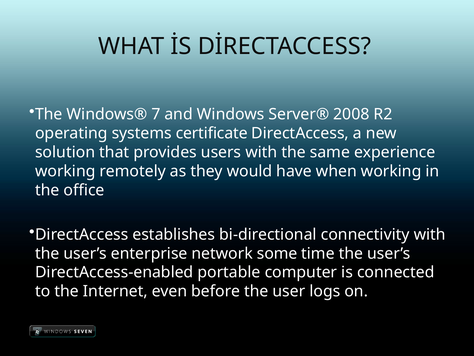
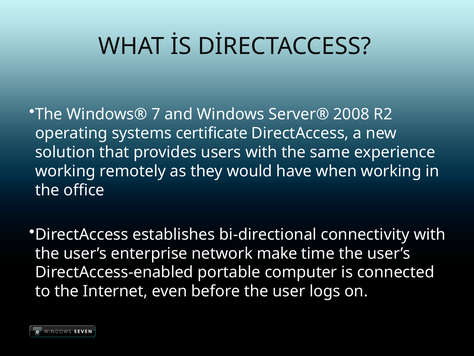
some: some -> make
